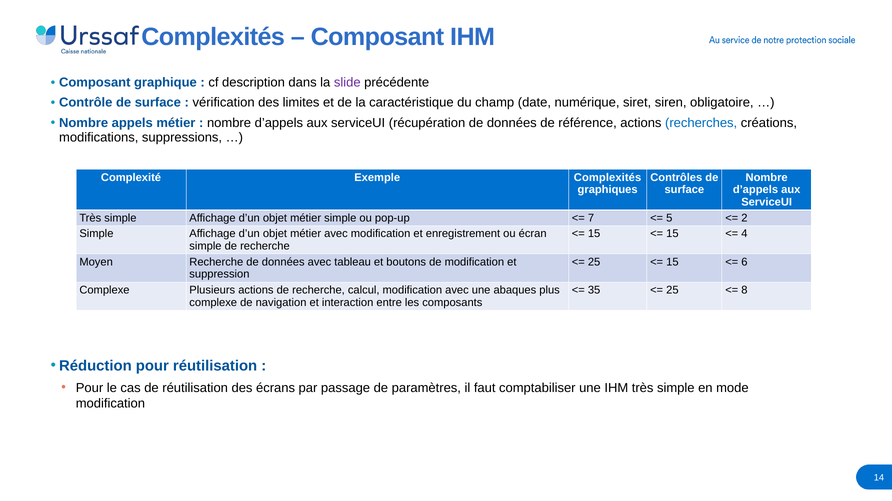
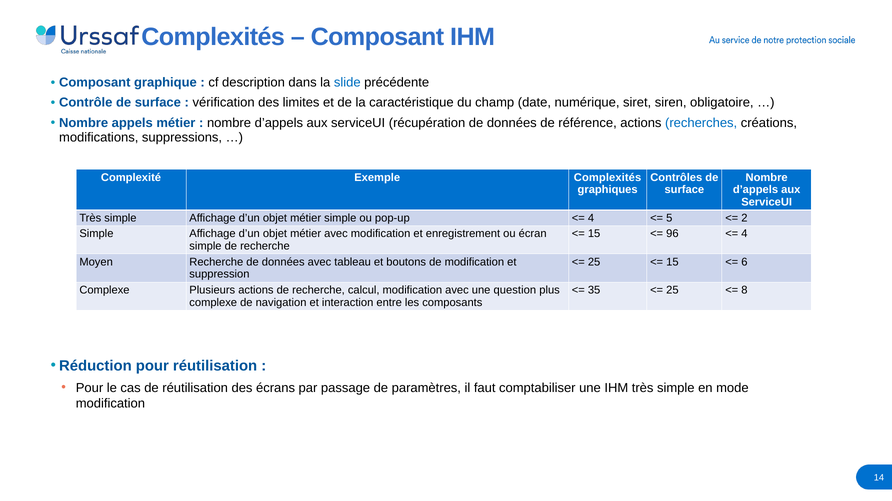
slide colour: purple -> blue
7 at (591, 218): 7 -> 4
15 at (672, 234): 15 -> 96
abaques: abaques -> question
